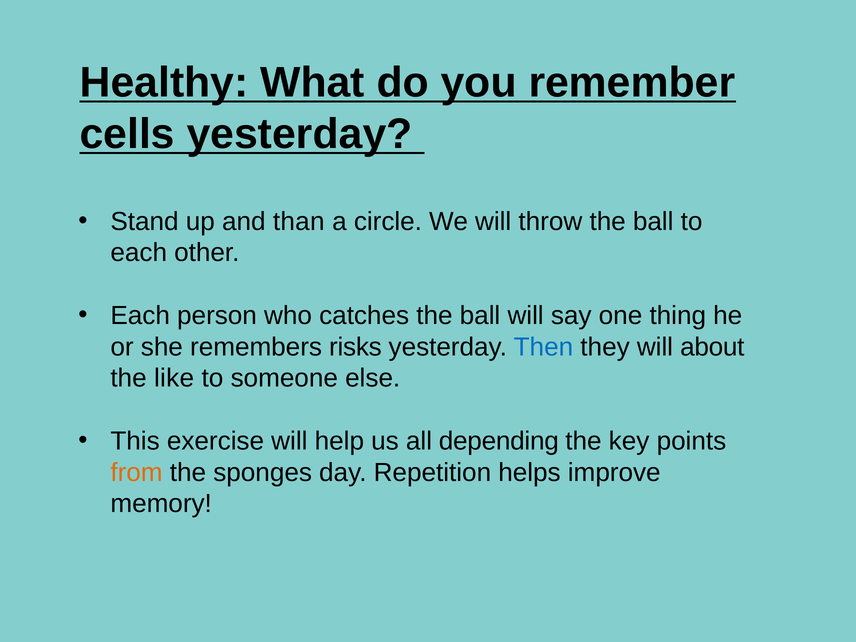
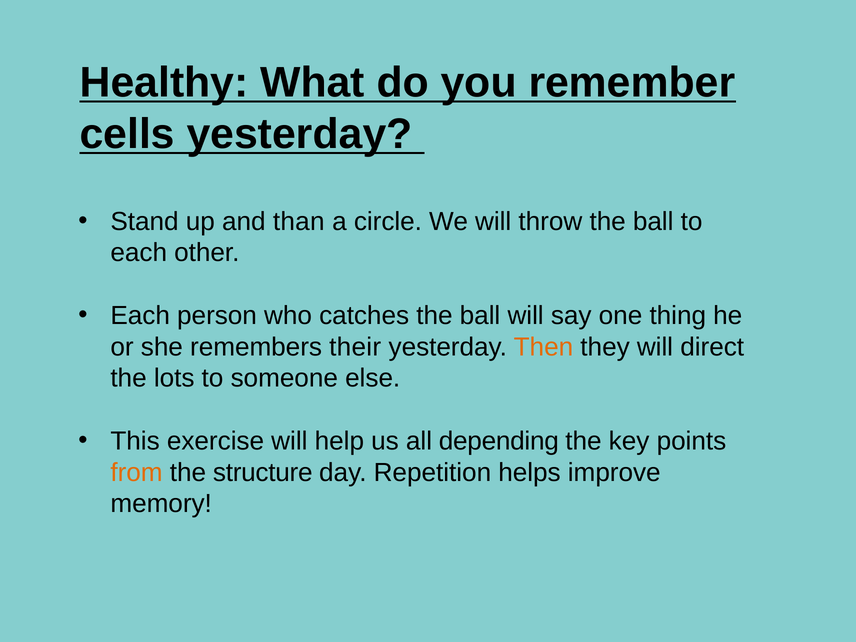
risks: risks -> their
Then colour: blue -> orange
about: about -> direct
like: like -> lots
sponges: sponges -> structure
